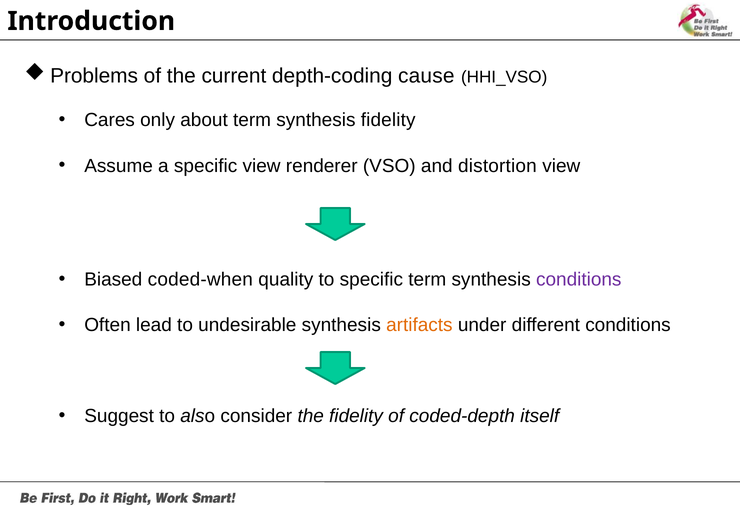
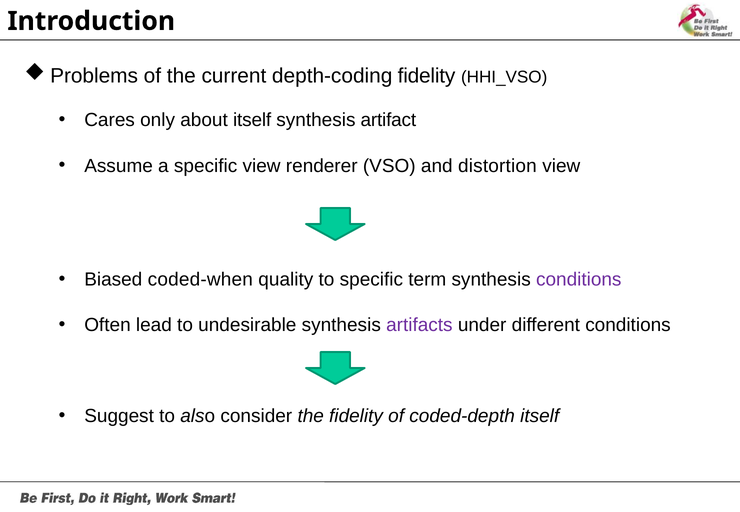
depth-coding cause: cause -> fidelity
about term: term -> itself
synthesis fidelity: fidelity -> artifact
artifacts colour: orange -> purple
